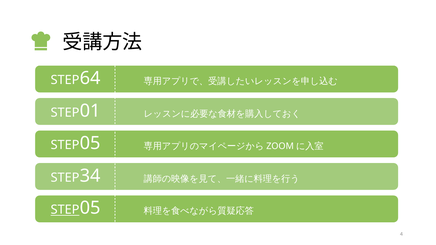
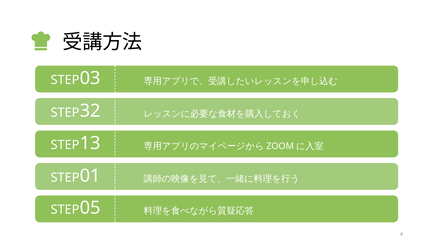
64: 64 -> 03
01: 01 -> 32
05 at (90, 143): 05 -> 13
34: 34 -> 01
STEP at (65, 210) underline: present -> none
